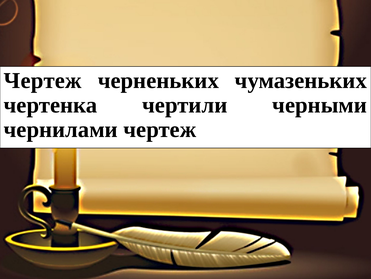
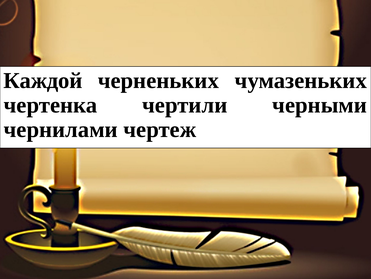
Чертеж at (43, 80): Чертеж -> Каждой
